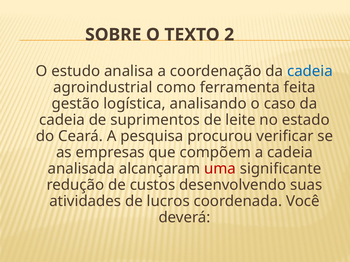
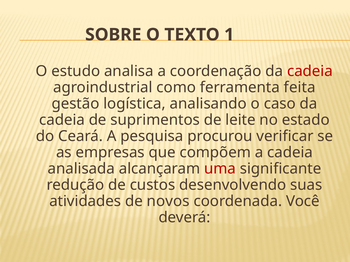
2: 2 -> 1
cadeia at (310, 71) colour: blue -> red
lucros: lucros -> novos
